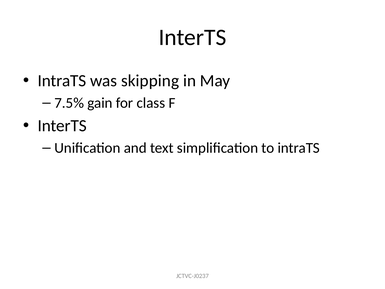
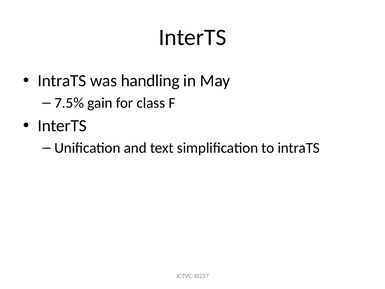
skipping: skipping -> handling
